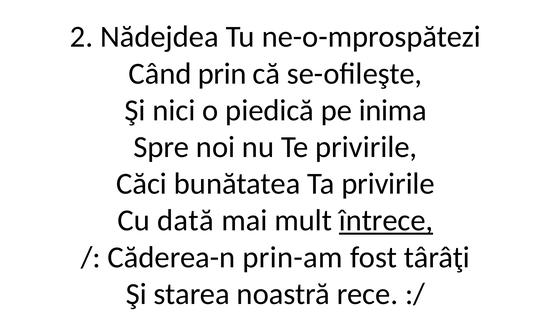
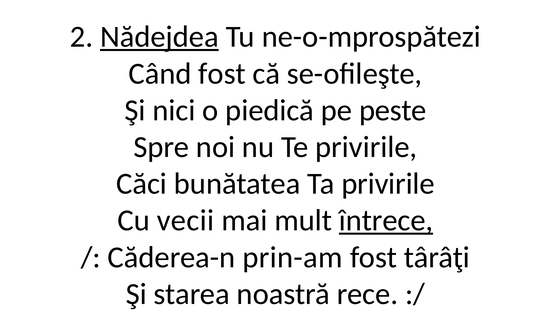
Nădejdea underline: none -> present
Când prin: prin -> fost
inima: inima -> peste
dată: dată -> vecii
